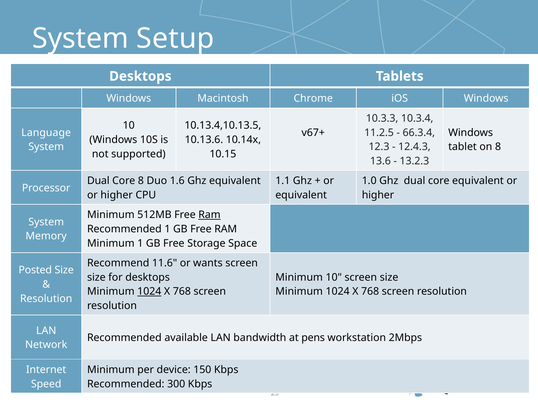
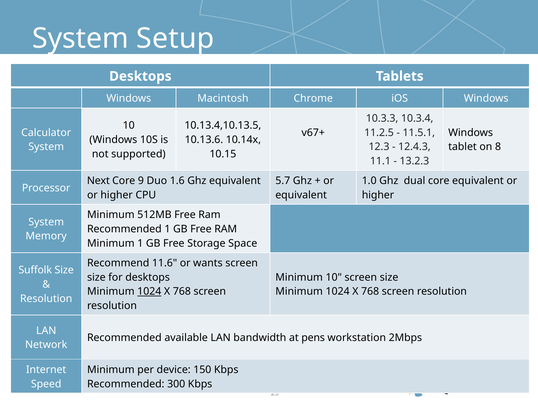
Language: Language -> Calculator
66.3.4: 66.3.4 -> 11.5.1
13.6: 13.6 -> 11.1
Dual at (98, 181): Dual -> Next
Core 8: 8 -> 9
1.1: 1.1 -> 5.7
Ram at (209, 215) underline: present -> none
Posted: Posted -> Suffolk
